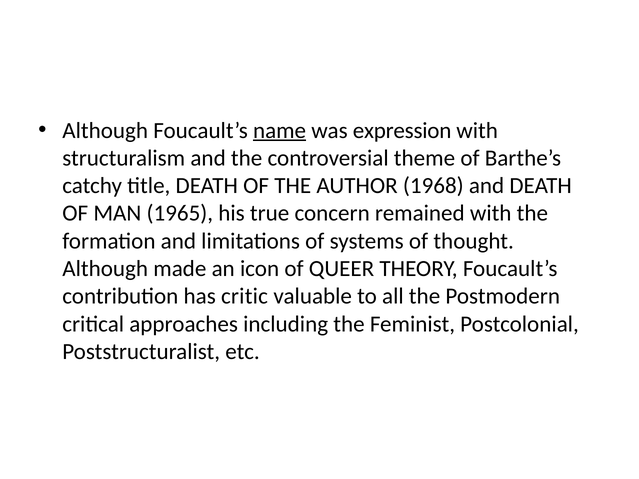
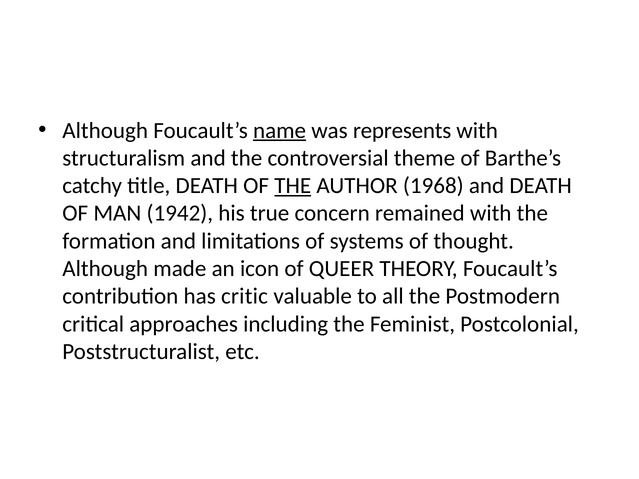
expression: expression -> represents
THE at (293, 186) underline: none -> present
1965: 1965 -> 1942
